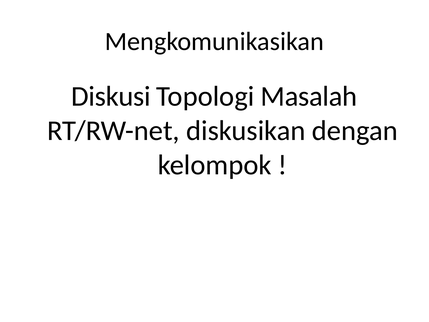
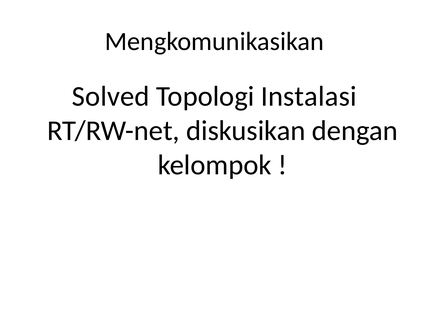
Diskusi: Diskusi -> Solved
Masalah: Masalah -> Instalasi
